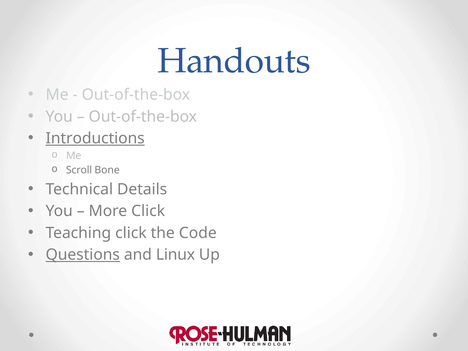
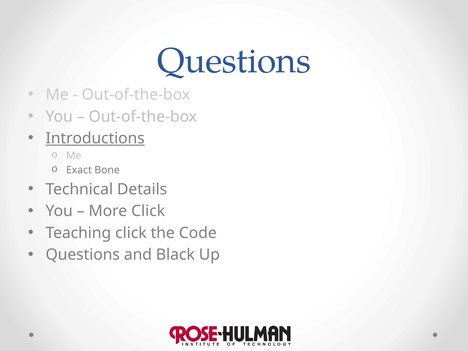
Handouts at (234, 61): Handouts -> Questions
Scroll: Scroll -> Exact
Questions at (83, 255) underline: present -> none
Linux: Linux -> Black
